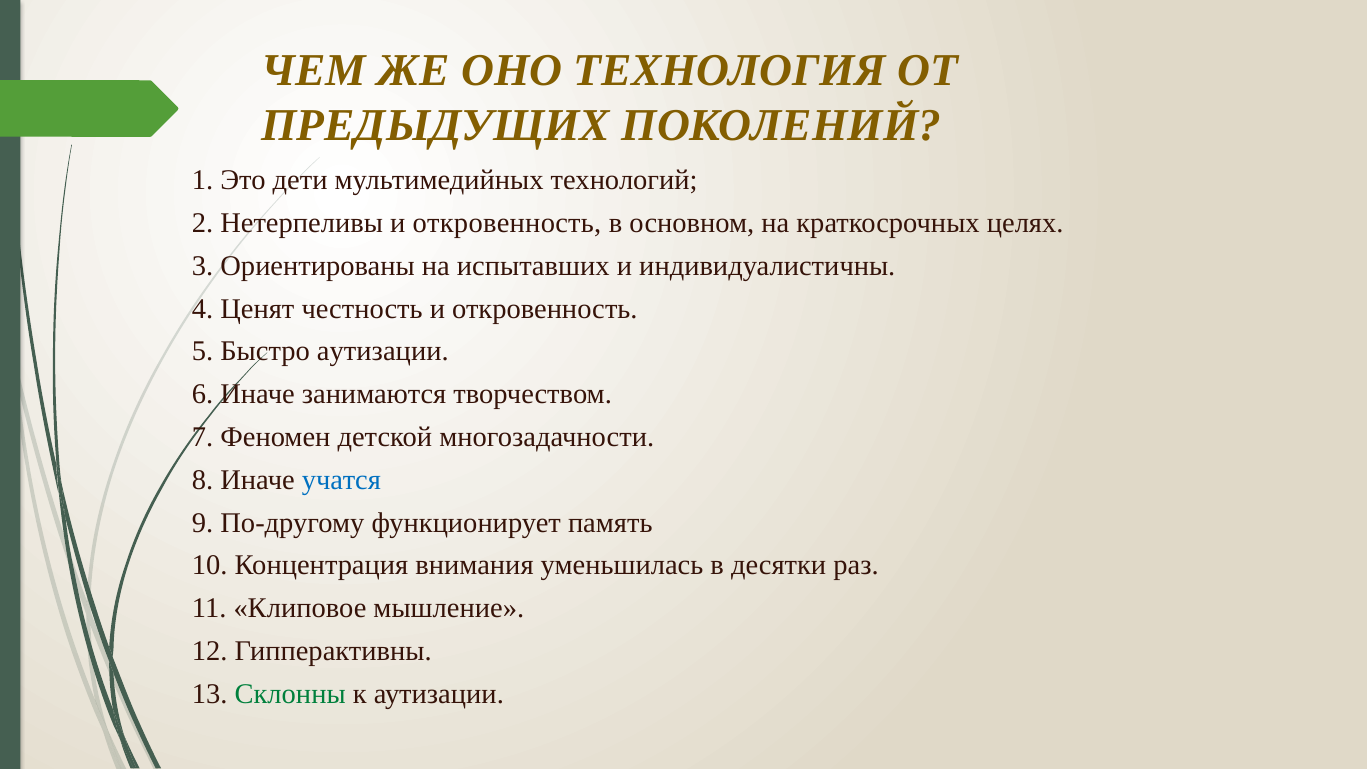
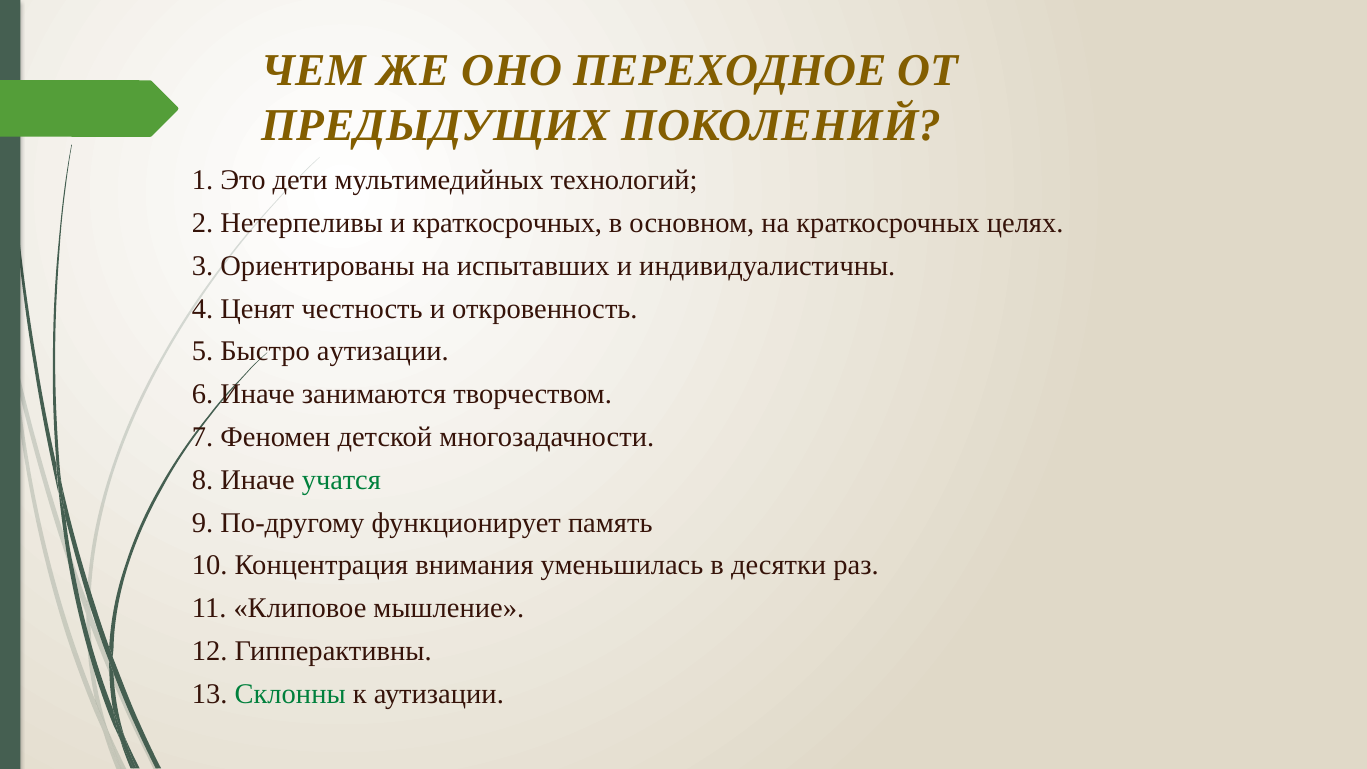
ТЕХНОЛОГИЯ: ТЕХНОЛОГИЯ -> ПЕРЕХОДНОЕ
Нетерпеливы и откровенность: откровенность -> краткосрочных
учатся colour: blue -> green
